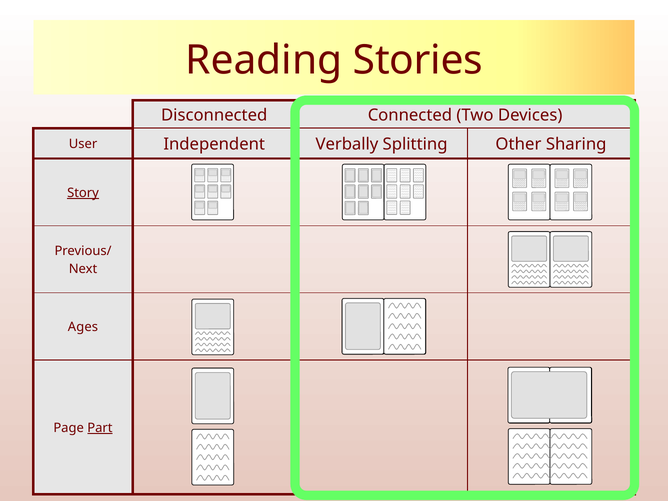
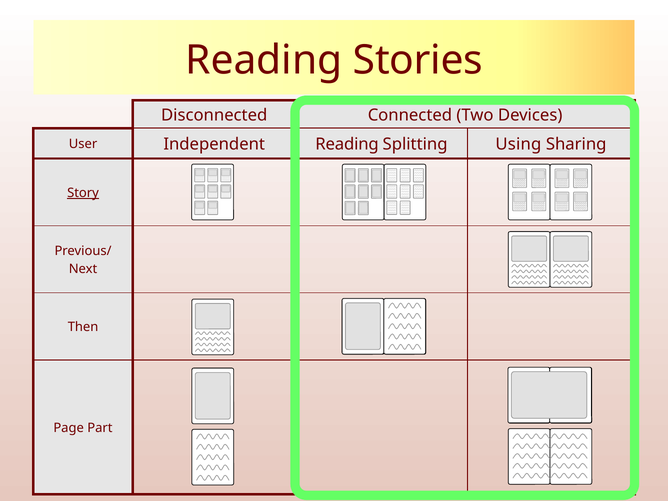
Independent Verbally: Verbally -> Reading
Other: Other -> Using
Ages: Ages -> Then
Part underline: present -> none
